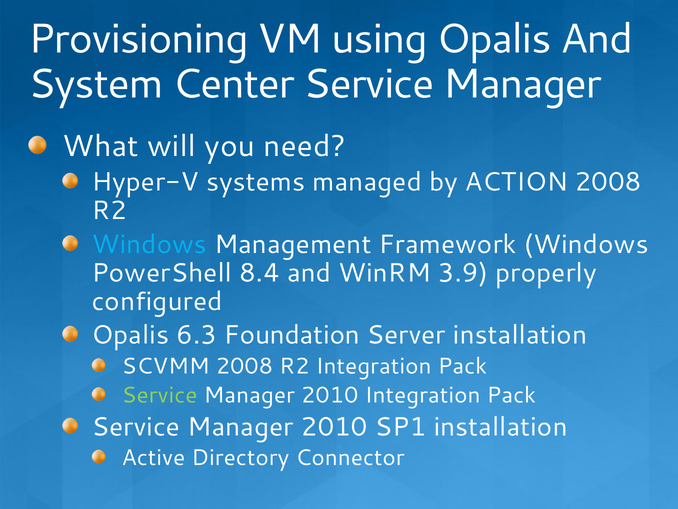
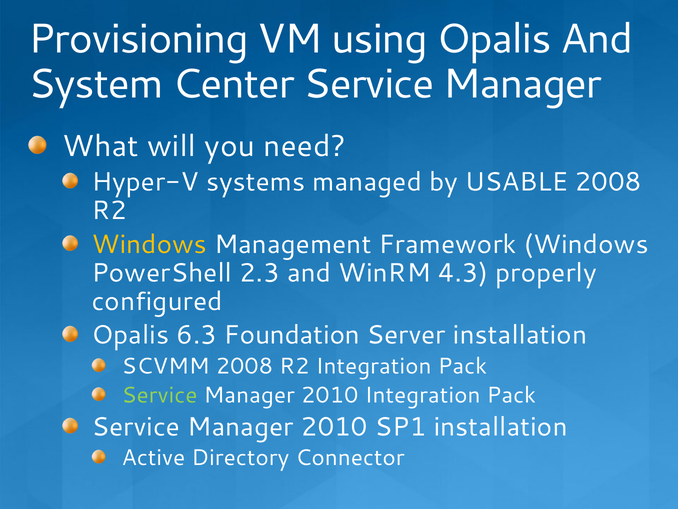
ACTION: ACTION -> USABLE
Windows at (149, 244) colour: light blue -> yellow
8.4: 8.4 -> 2.3
3.9: 3.9 -> 4.3
